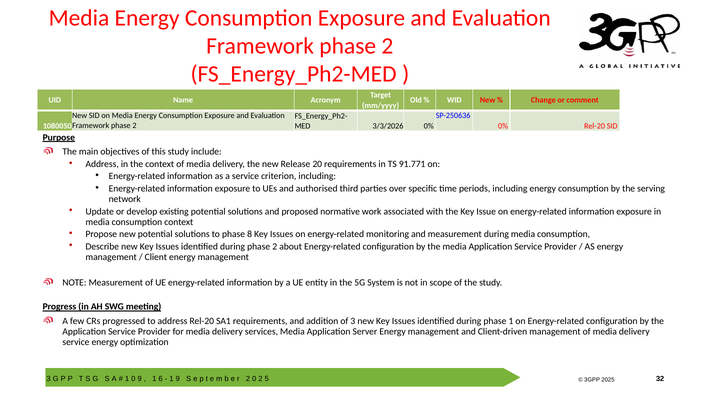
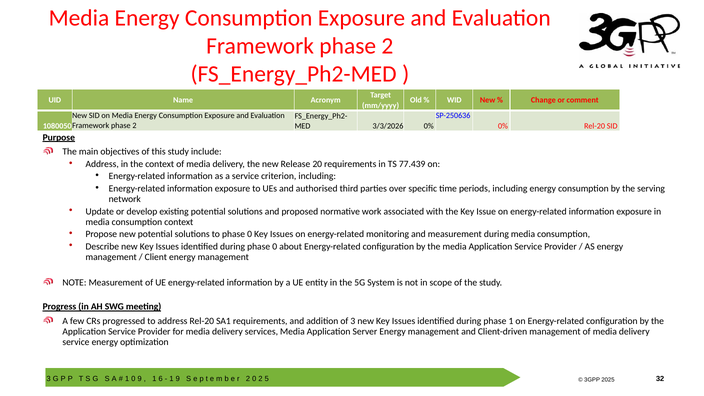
91.771: 91.771 -> 77.439
to phase 8: 8 -> 0
during phase 2: 2 -> 0
